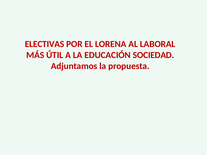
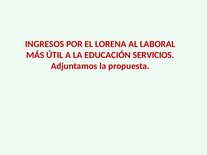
ELECTIVAS: ELECTIVAS -> INGRESOS
SOCIEDAD: SOCIEDAD -> SERVICIOS
